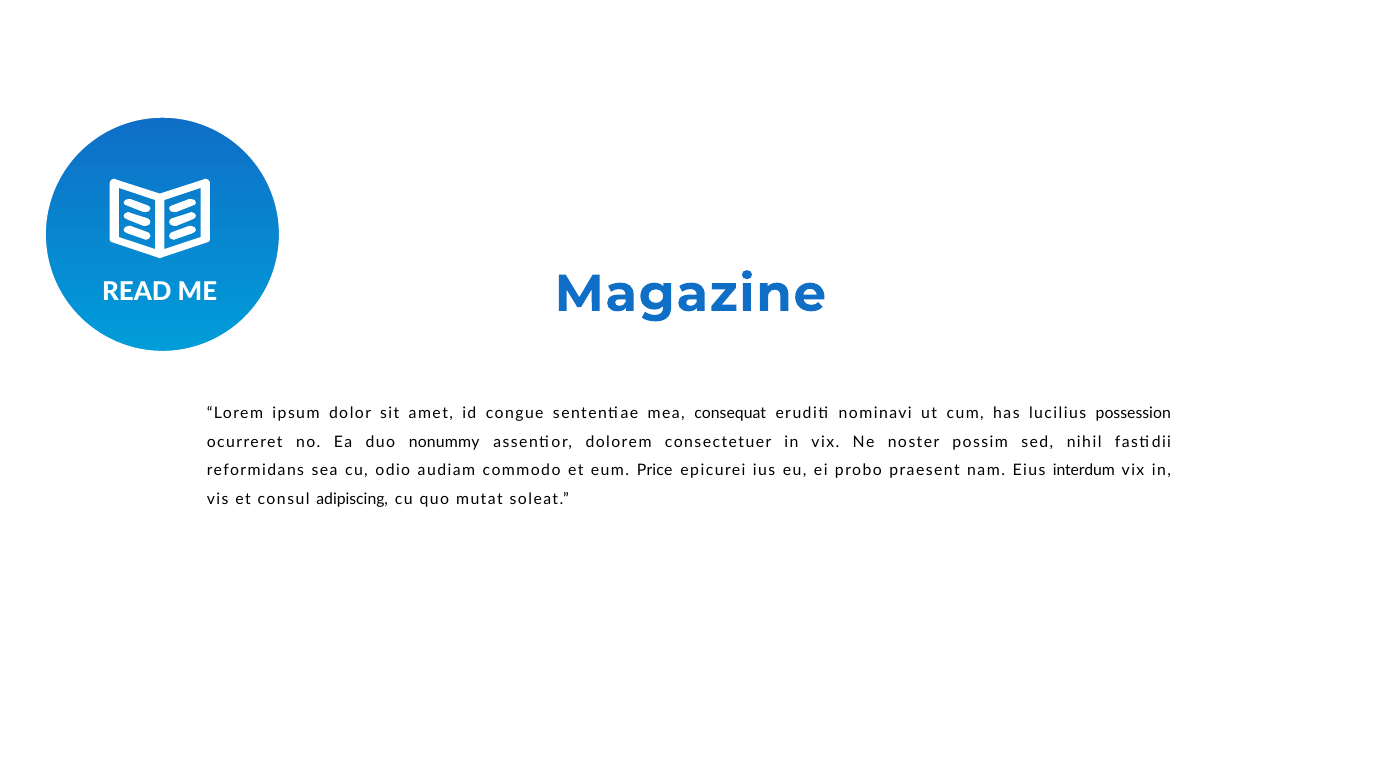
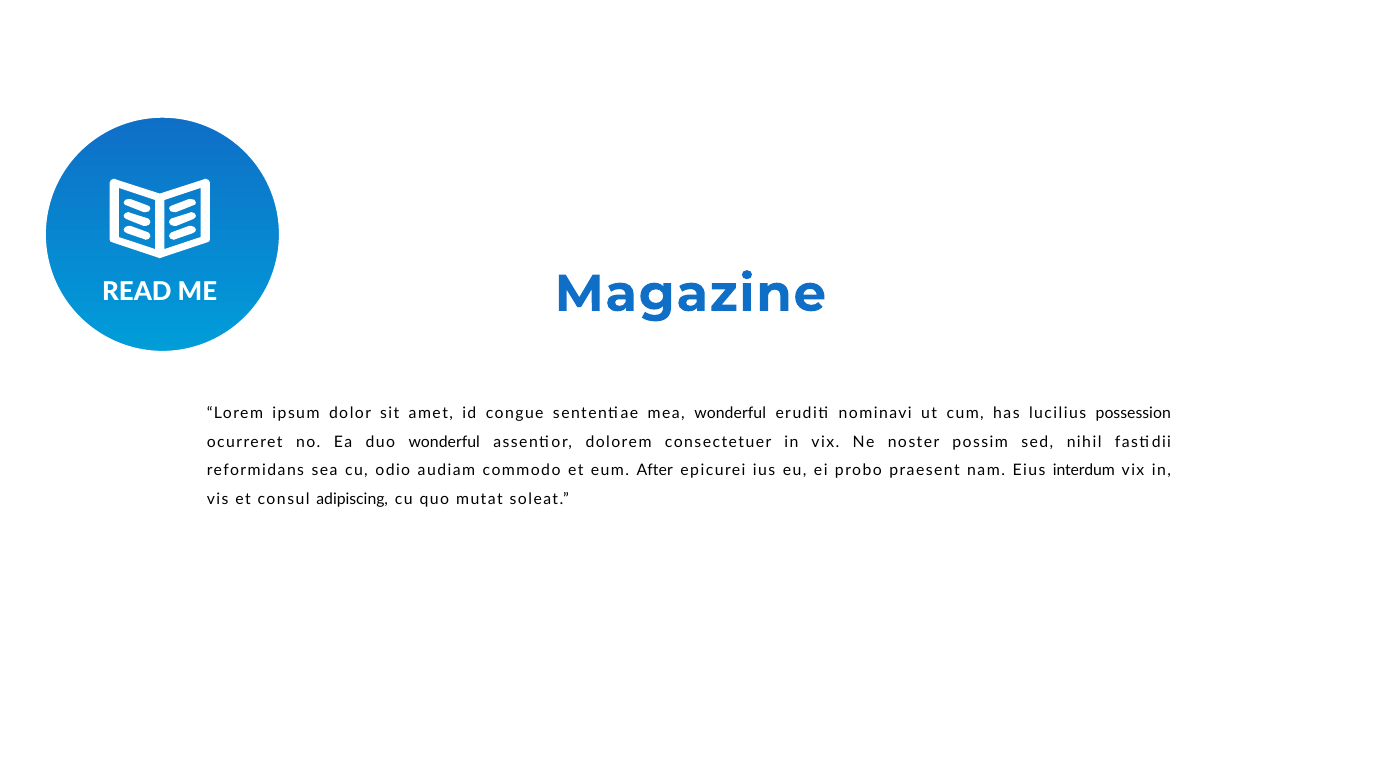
mea consequat: consequat -> wonderful
duo nonummy: nonummy -> wonderful
Price: Price -> After
